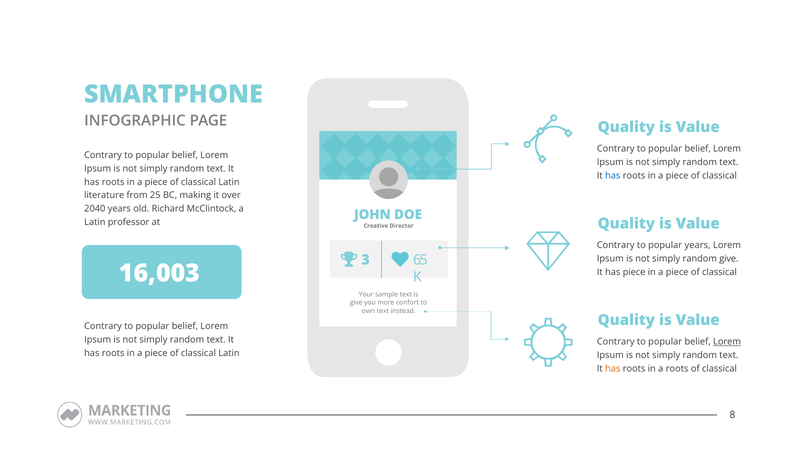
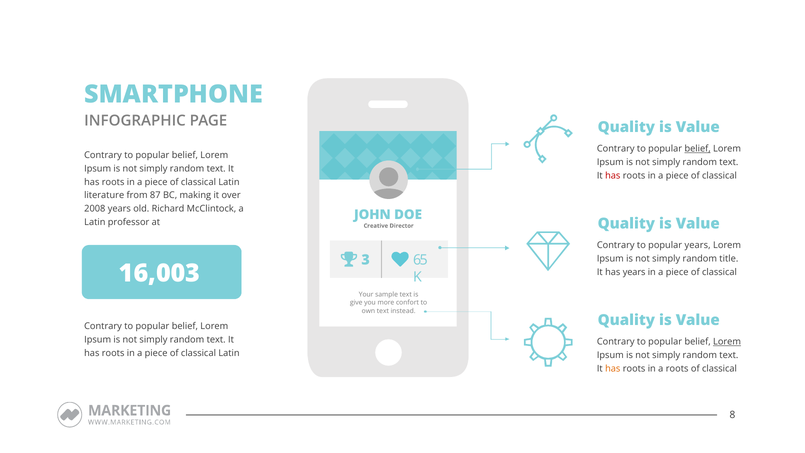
belief at (698, 149) underline: none -> present
has at (613, 175) colour: blue -> red
25: 25 -> 87
2040: 2040 -> 2008
random give: give -> title
has piece: piece -> years
